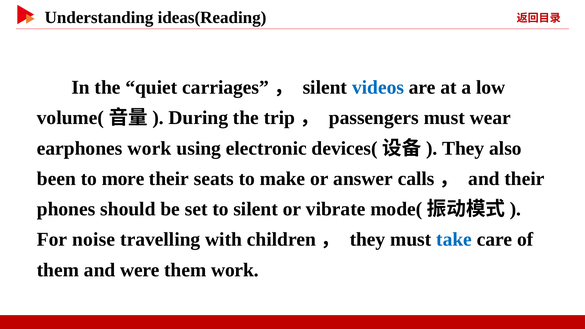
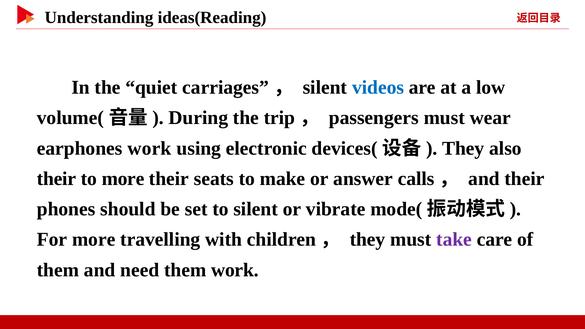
been at (56, 179): been -> their
For noise: noise -> more
take colour: blue -> purple
were: were -> need
